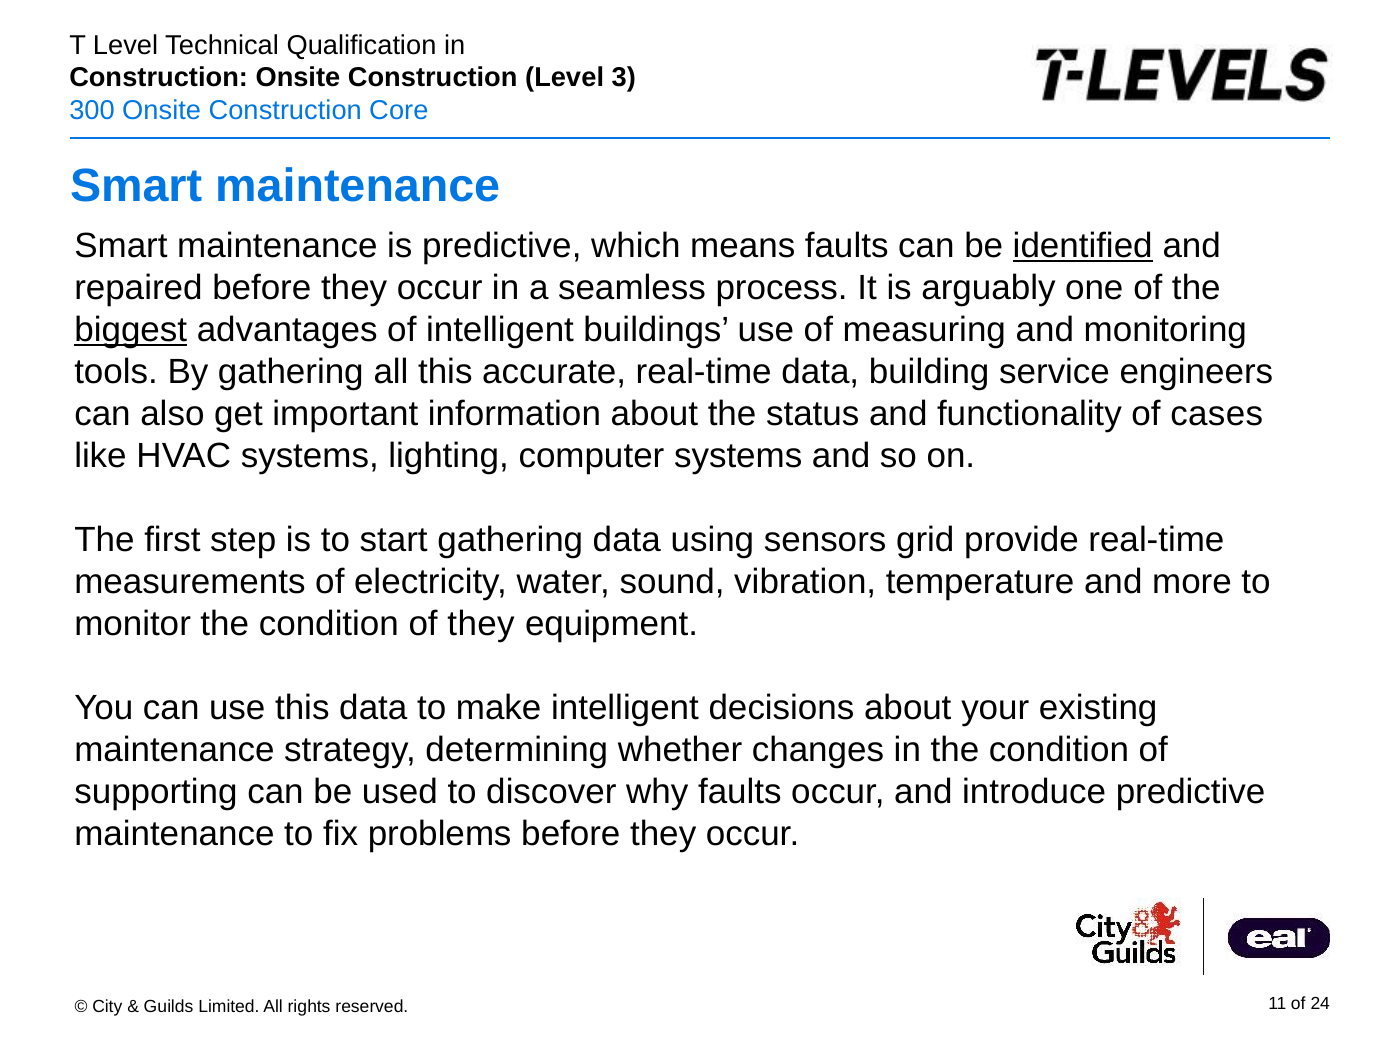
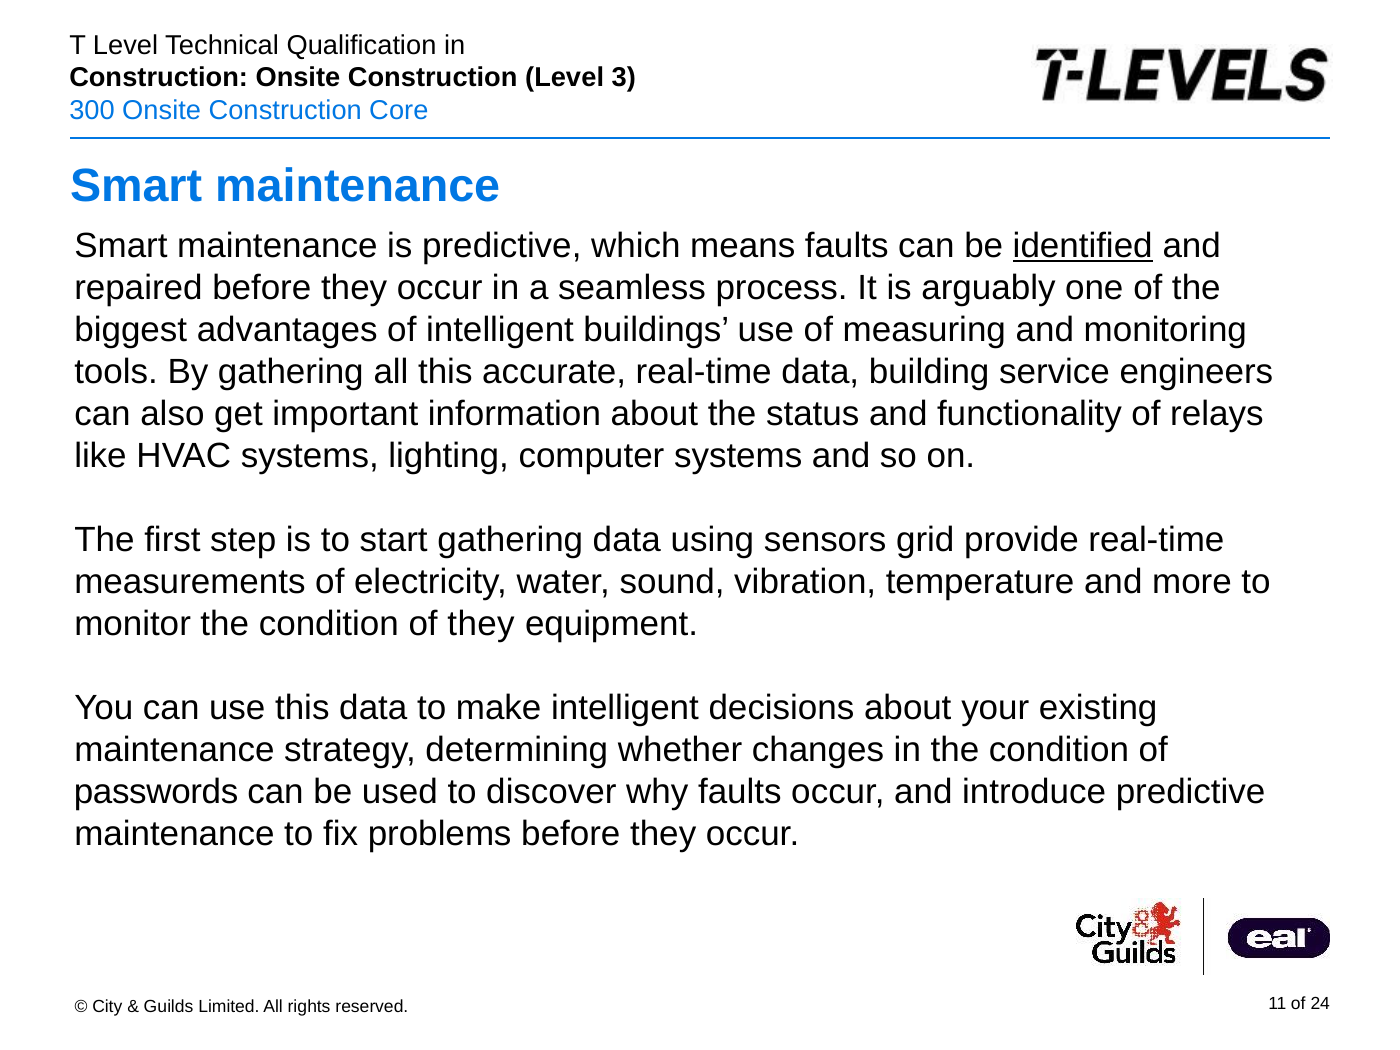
biggest underline: present -> none
cases: cases -> relays
supporting: supporting -> passwords
